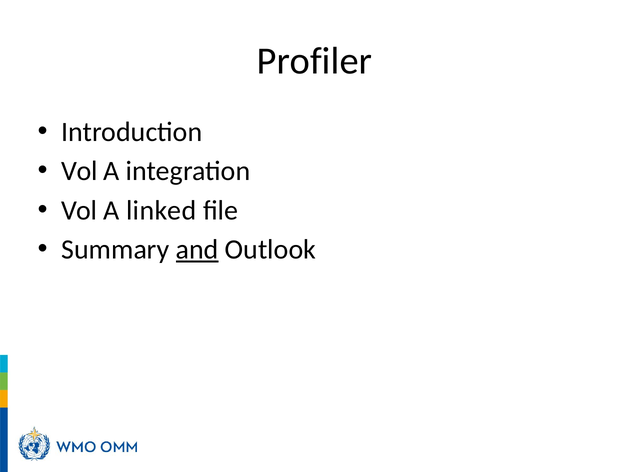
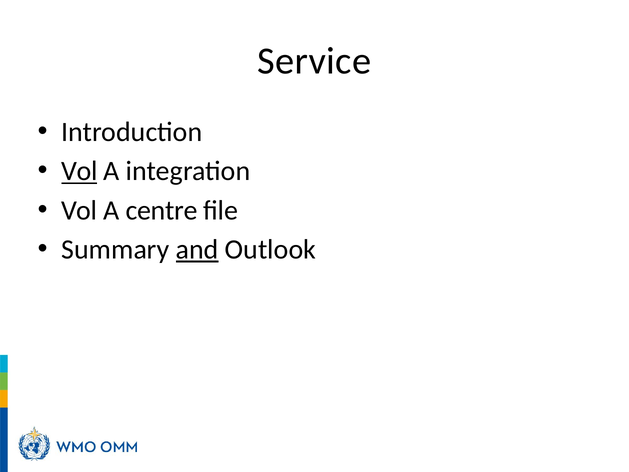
Profiler: Profiler -> Service
Vol at (79, 171) underline: none -> present
linked: linked -> centre
